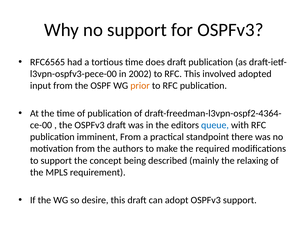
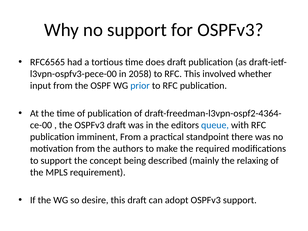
2002: 2002 -> 2058
adopted: adopted -> whether
prior colour: orange -> blue
